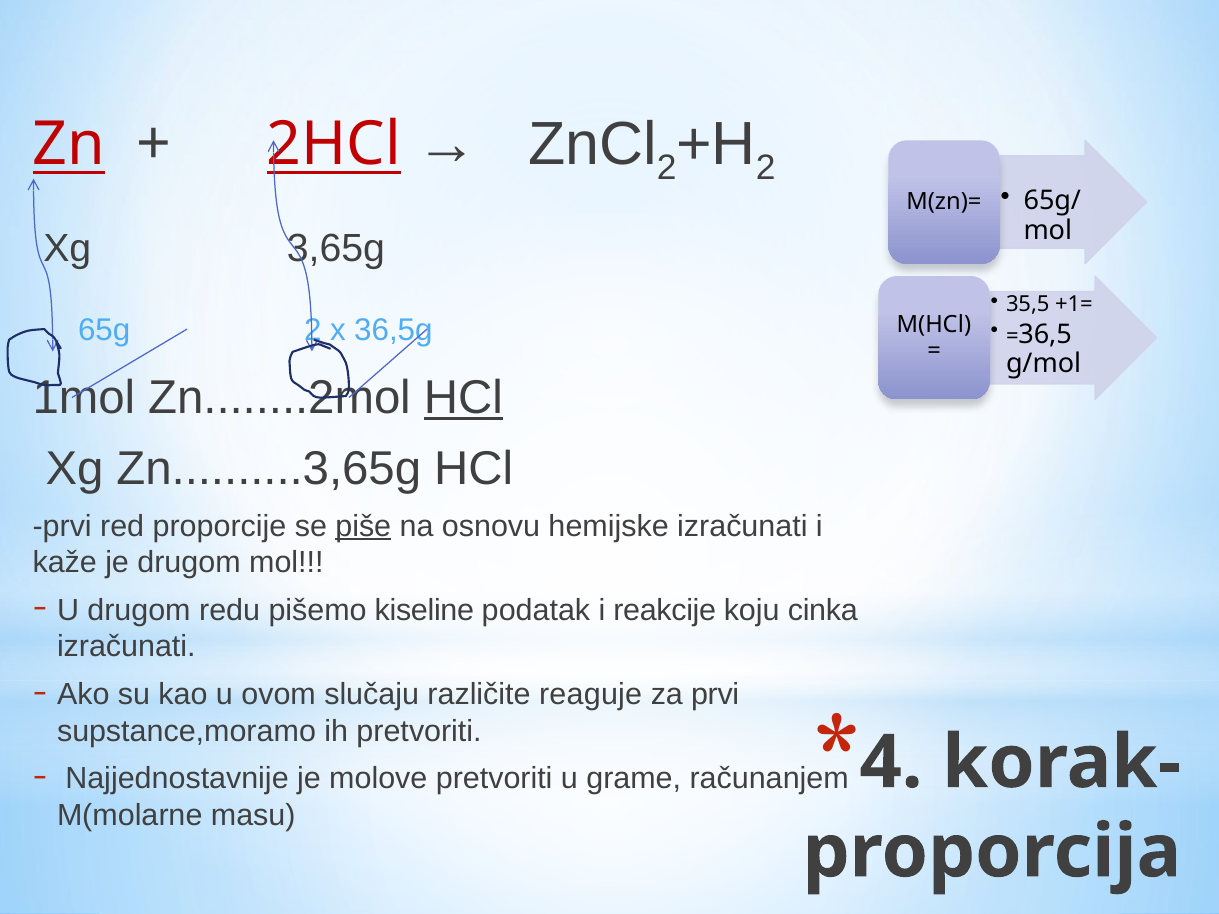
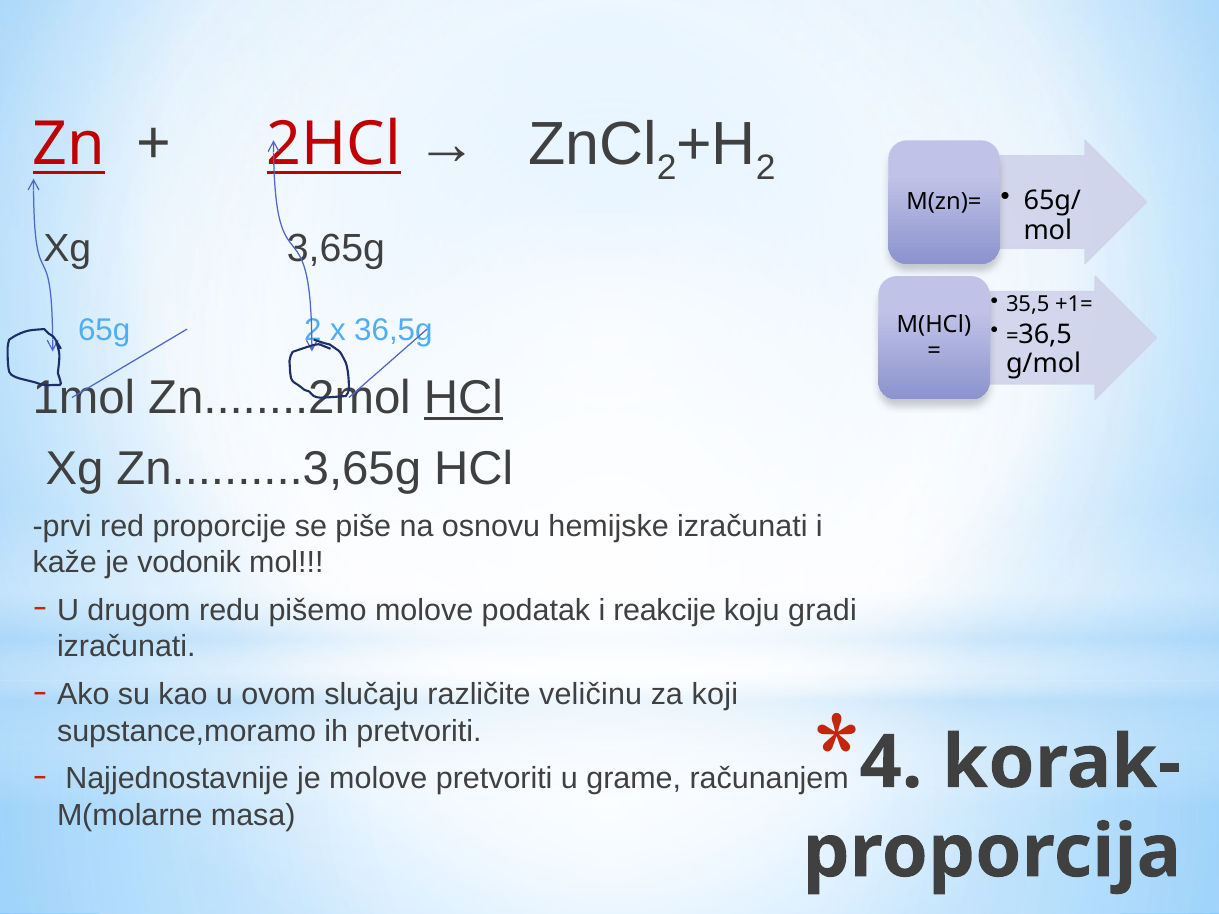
piše underline: present -> none
je drugom: drugom -> vodonik
pišemo kiseline: kiseline -> molove
cinka: cinka -> gradi
reaguje: reaguje -> veličinu
za prvi: prvi -> koji
masu: masu -> masa
